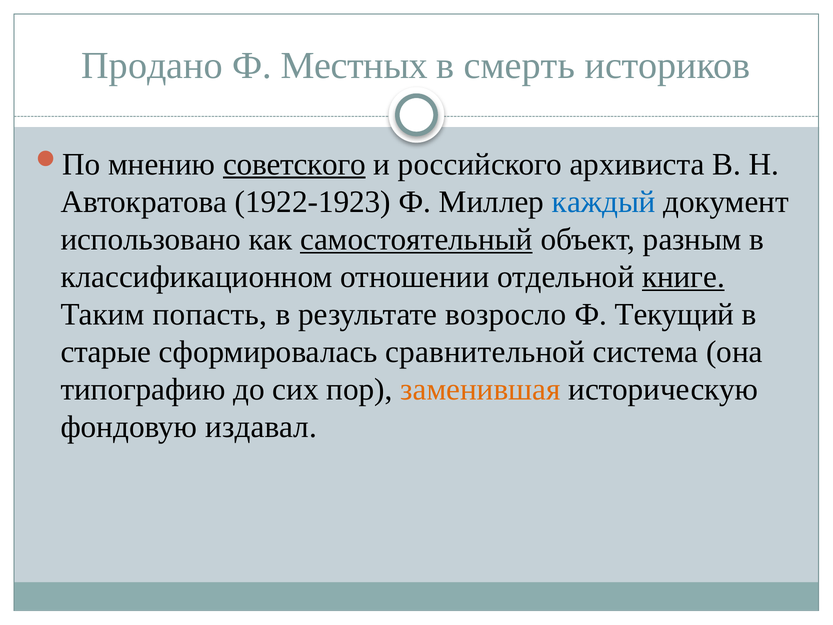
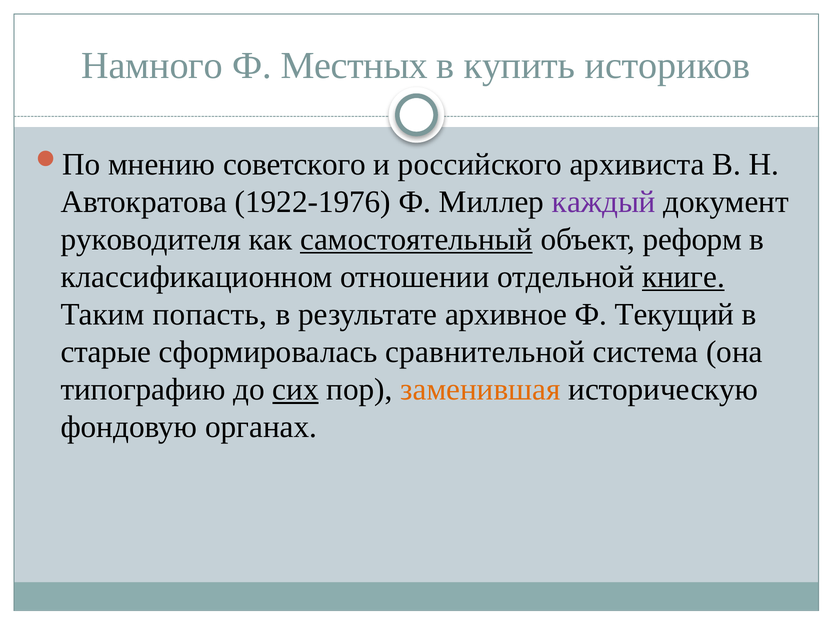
Продано: Продано -> Намного
смерть: смерть -> купить
советского underline: present -> none
1922-1923: 1922-1923 -> 1922-1976
каждый colour: blue -> purple
использовано: использовано -> руководителя
разным: разным -> реформ
возросло: возросло -> архивное
сих underline: none -> present
издавал: издавал -> органах
